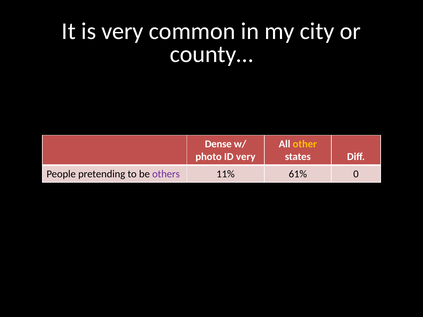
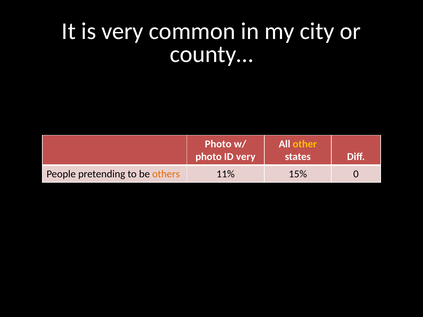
Dense at (218, 144): Dense -> Photo
others colour: purple -> orange
61%: 61% -> 15%
